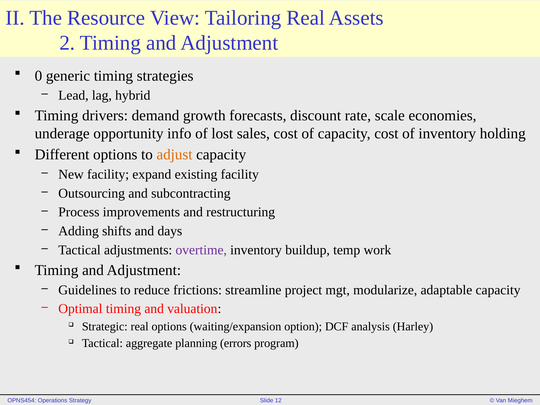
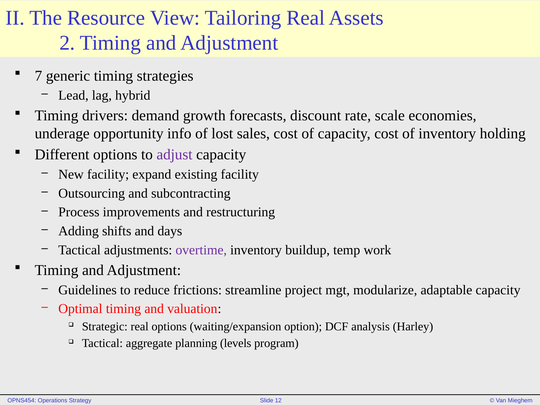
0: 0 -> 7
adjust colour: orange -> purple
errors: errors -> levels
